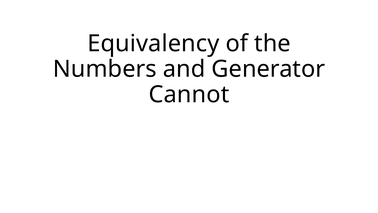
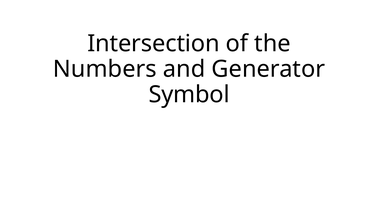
Equivalency: Equivalency -> Intersection
Cannot: Cannot -> Symbol
